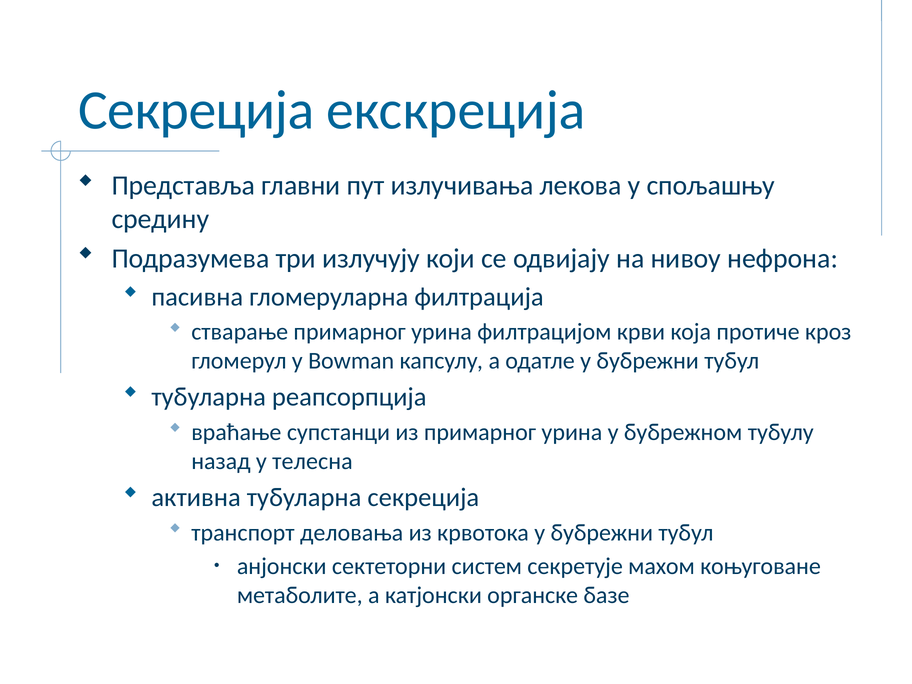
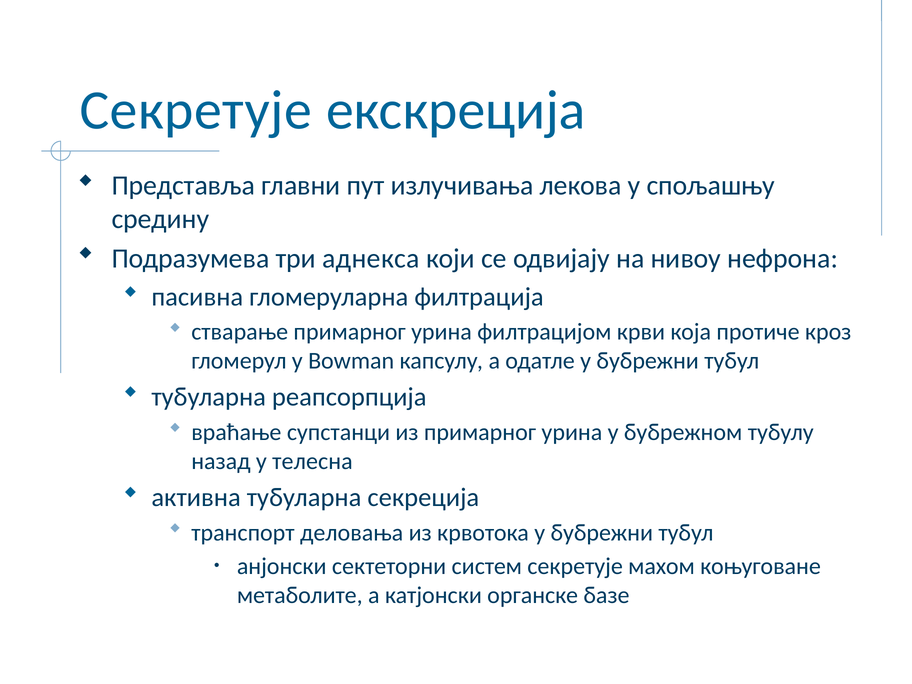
Секреција at (196, 110): Секреција -> Секретује
излучују: излучују -> аднекса
